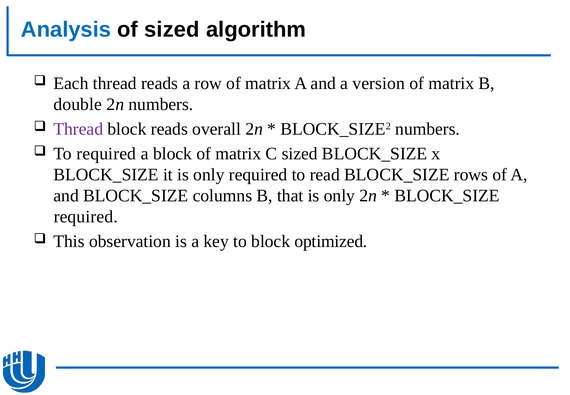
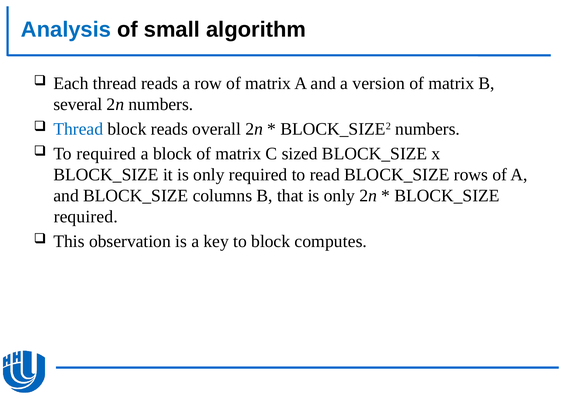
of sized: sized -> small
double: double -> several
Thread at (78, 129) colour: purple -> blue
optimized: optimized -> computes
